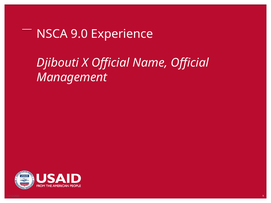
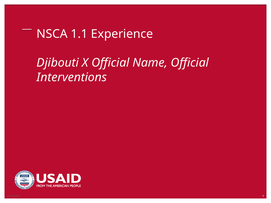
9.0: 9.0 -> 1.1
Management: Management -> Interventions
